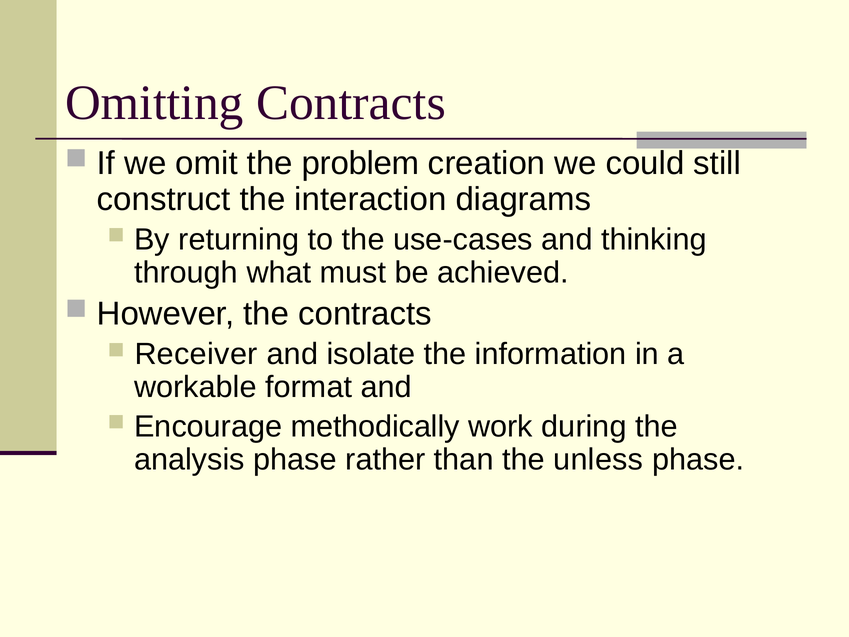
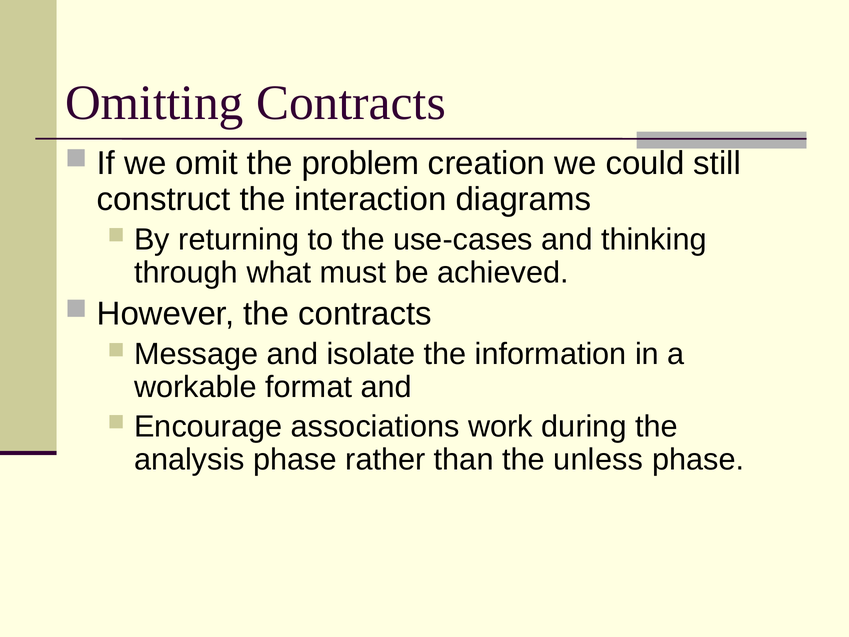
Receiver: Receiver -> Message
methodically: methodically -> associations
